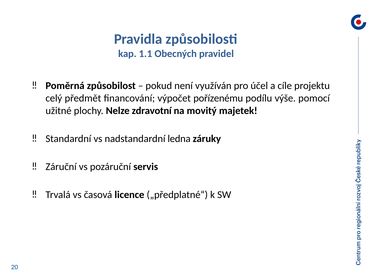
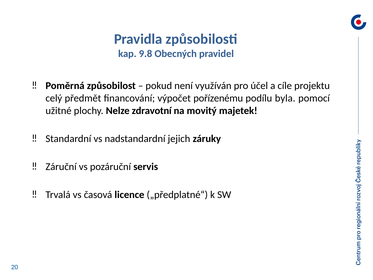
1.1: 1.1 -> 9.8
výše: výše -> byla
ledna: ledna -> jejich
